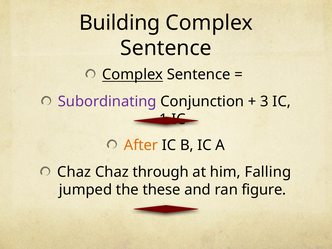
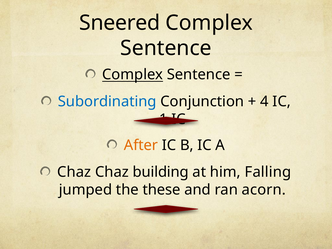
Building: Building -> Sneered
Subordinating colour: purple -> blue
3: 3 -> 4
through: through -> building
figure: figure -> acorn
